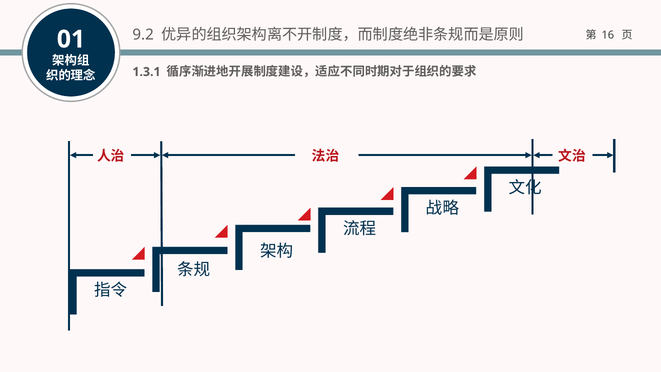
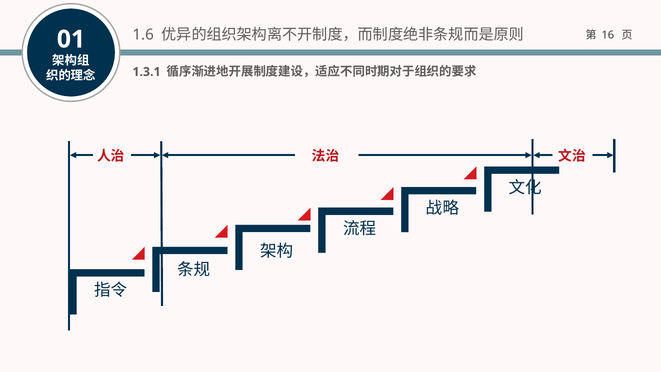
9.2: 9.2 -> 1.6
